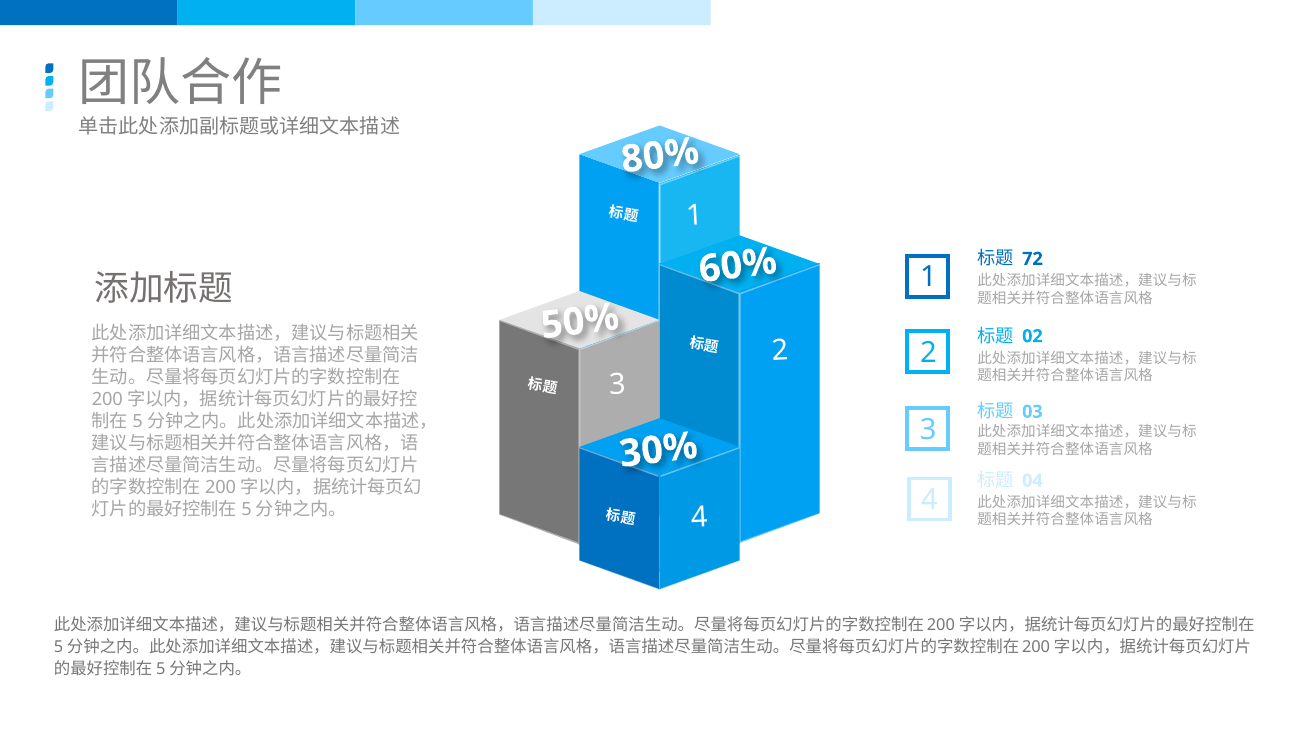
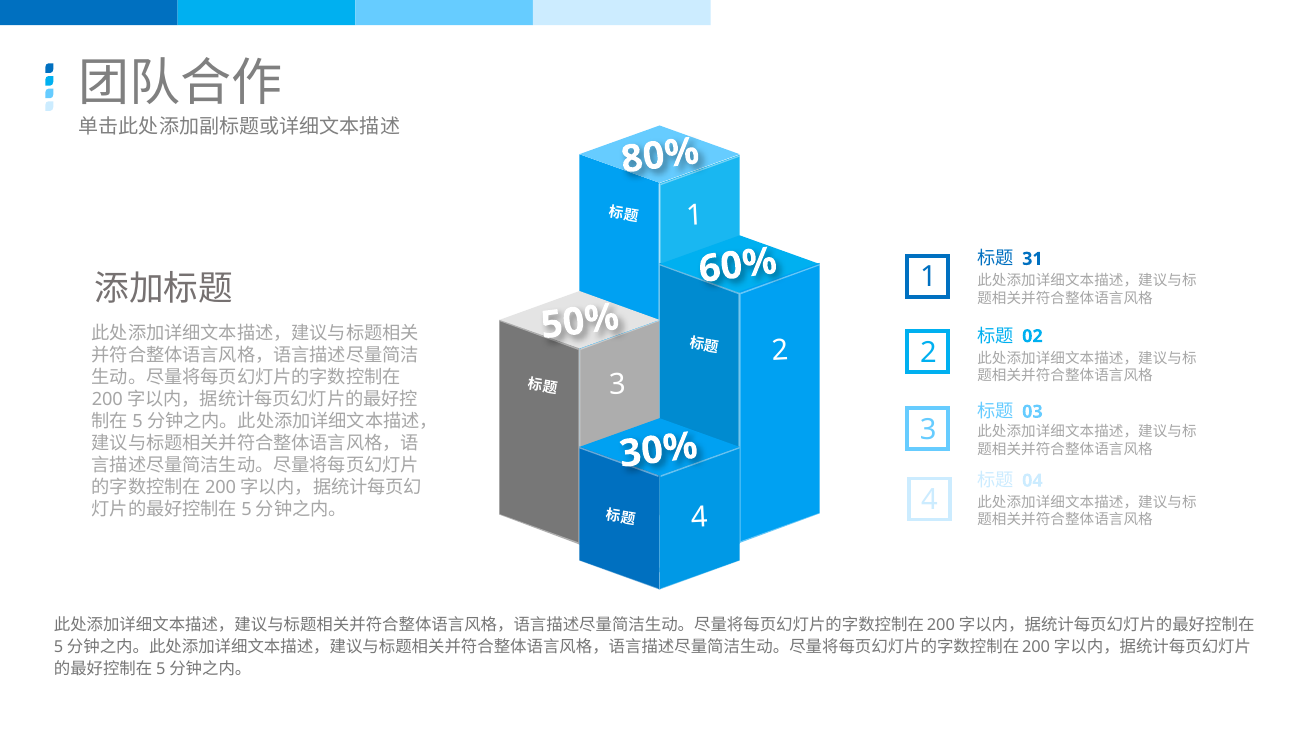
72: 72 -> 31
